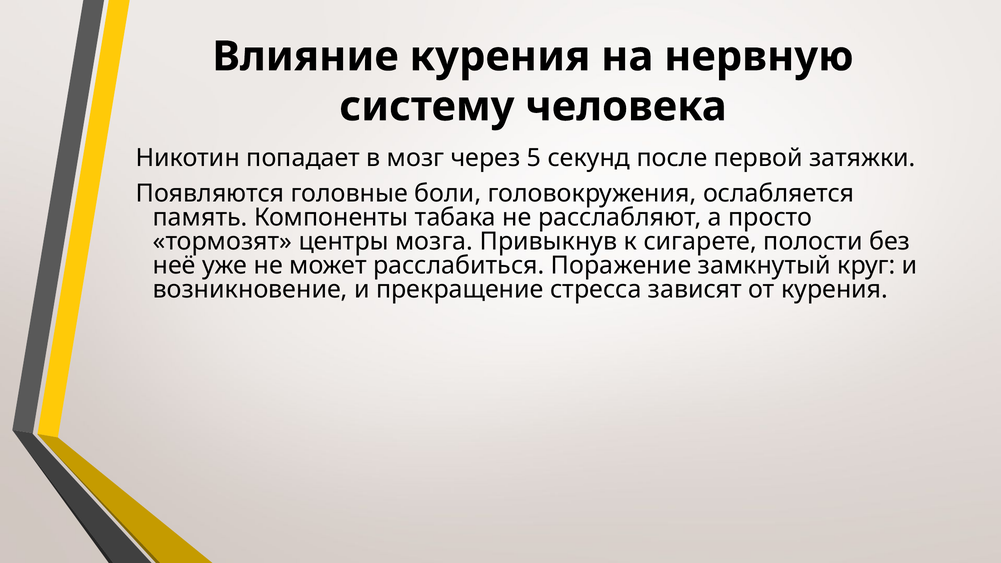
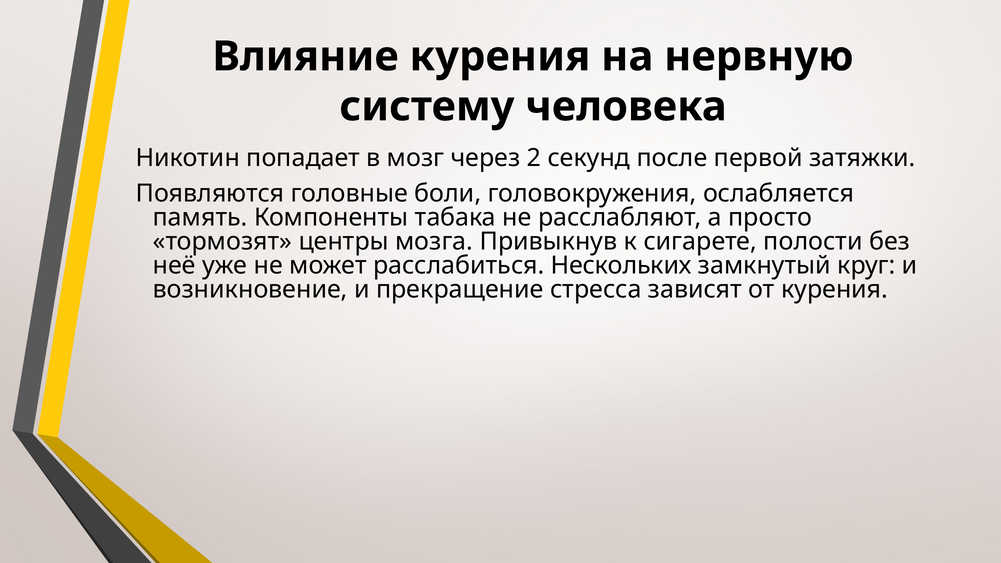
5: 5 -> 2
Поражение: Поражение -> Нескольких
